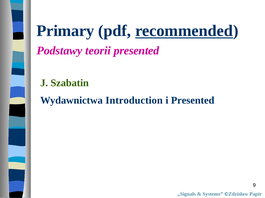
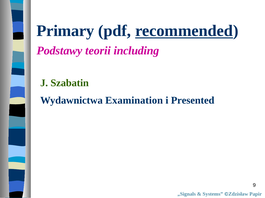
teorii presented: presented -> including
Introduction: Introduction -> Examination
